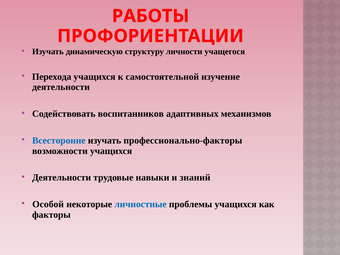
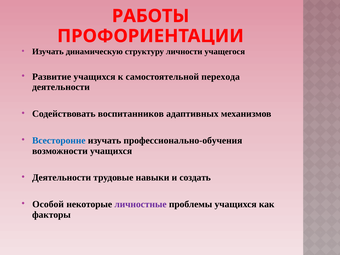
Перехода: Перехода -> Развитие
изучение: изучение -> перехода
профессионально-факторы: профессионально-факторы -> профессионально-обучения
знаний: знаний -> создать
личностные colour: blue -> purple
